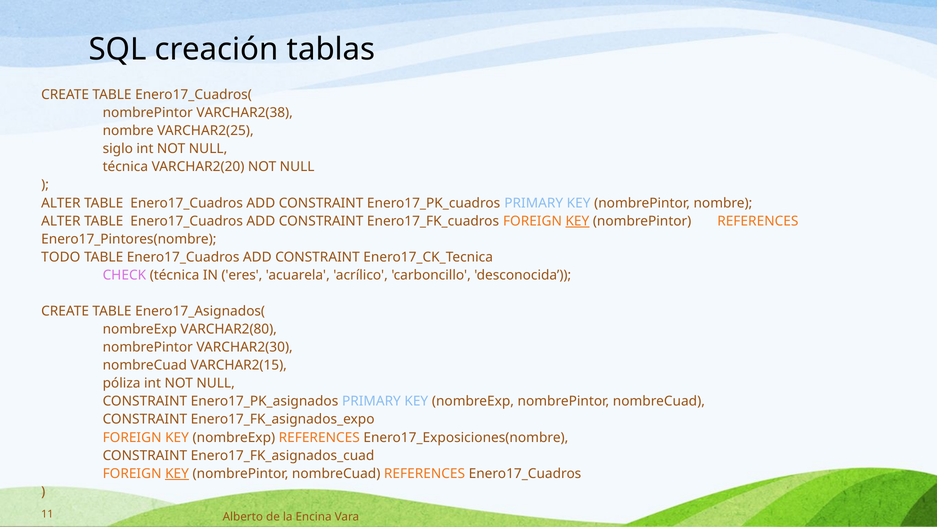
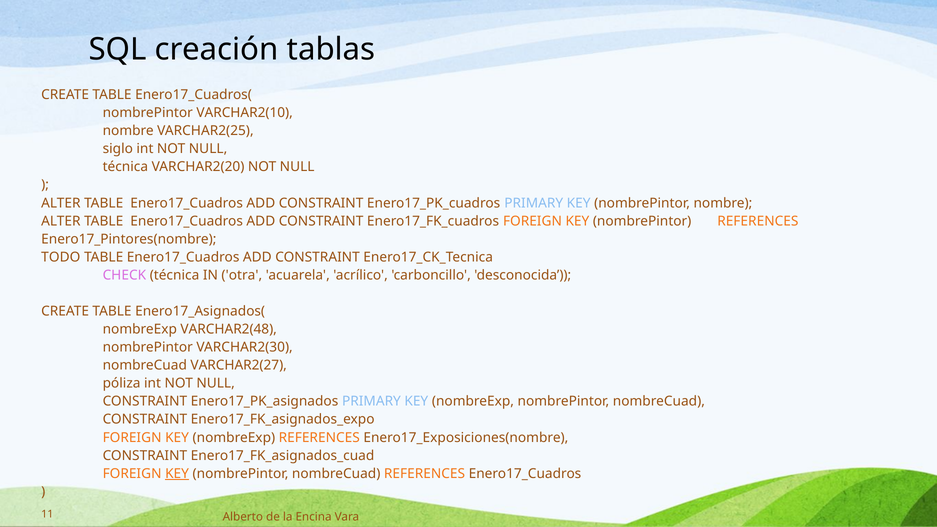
VARCHAR2(38: VARCHAR2(38 -> VARCHAR2(10
KEY at (577, 221) underline: present -> none
eres: eres -> otra
VARCHAR2(80: VARCHAR2(80 -> VARCHAR2(48
VARCHAR2(15: VARCHAR2(15 -> VARCHAR2(27
